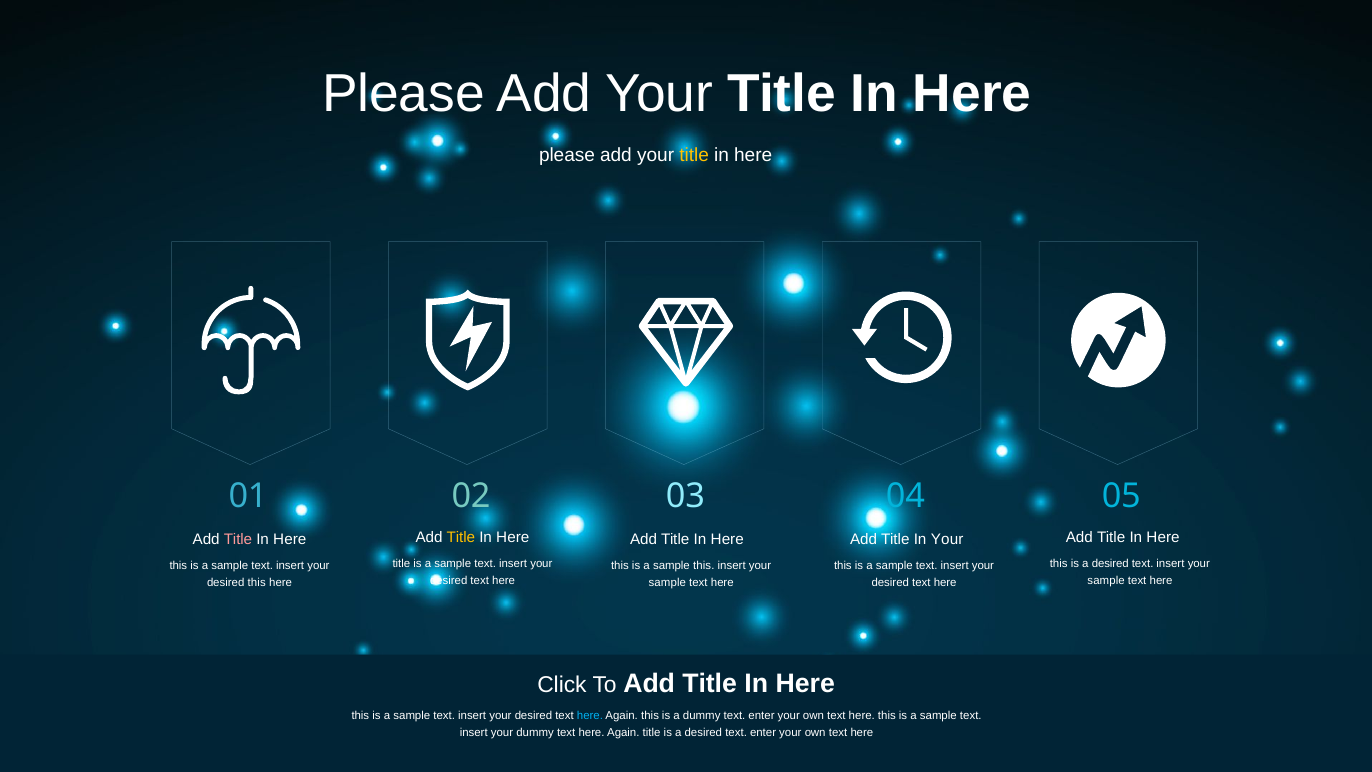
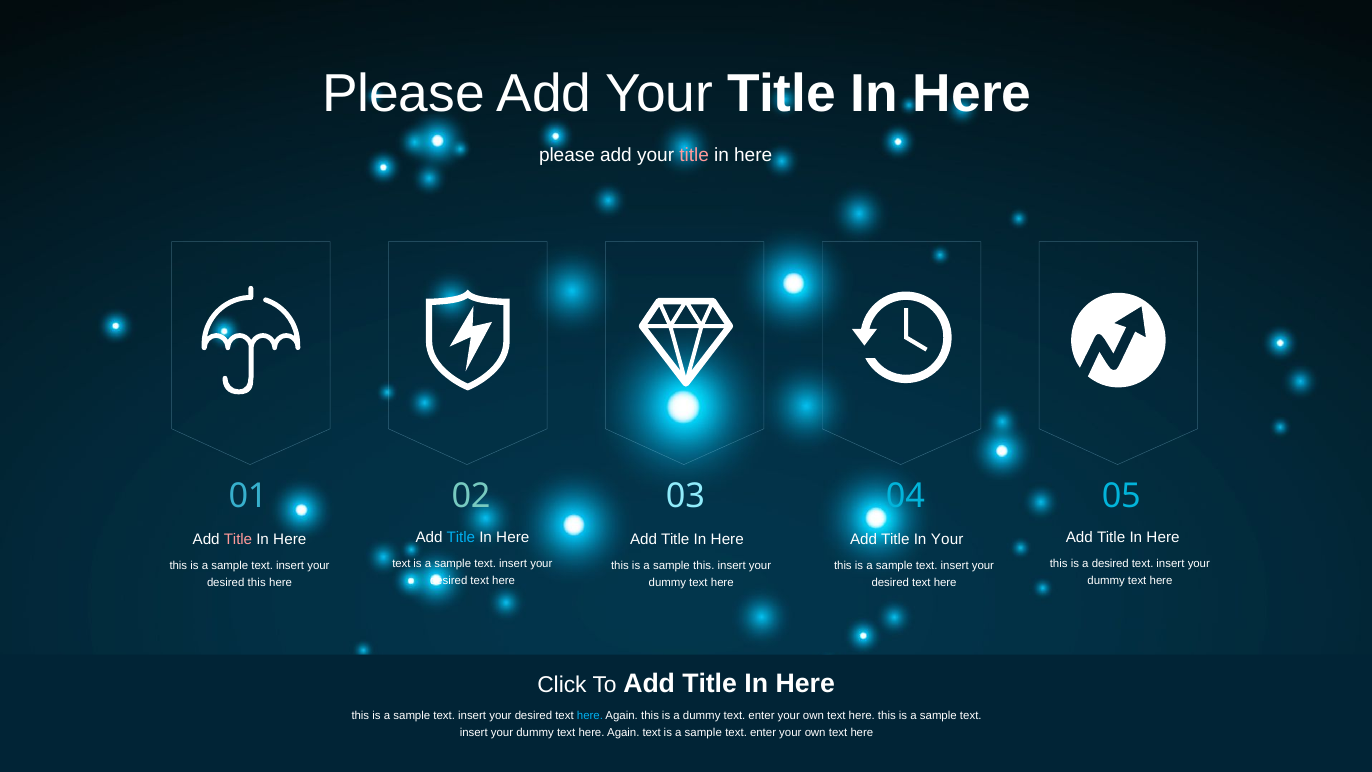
title at (694, 155) colour: yellow -> pink
Title at (461, 538) colour: yellow -> light blue
title at (401, 564): title -> text
sample at (1106, 581): sample -> dummy
sample at (667, 582): sample -> dummy
Again title: title -> text
desired at (703, 733): desired -> sample
